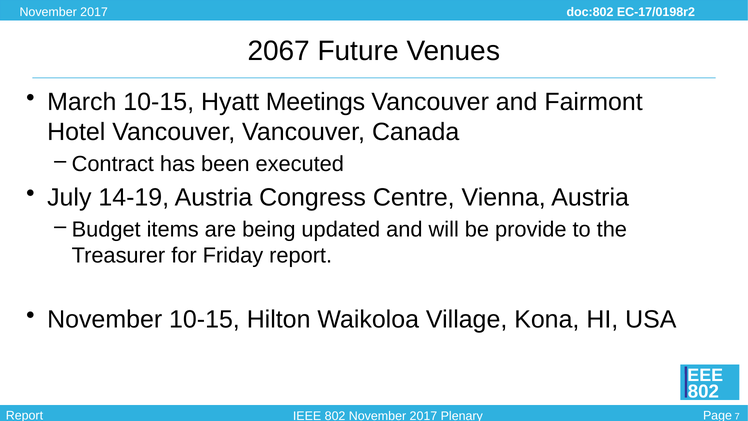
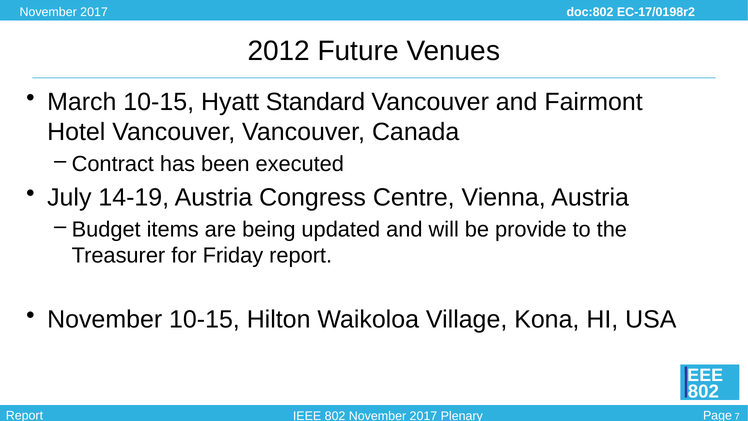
2067: 2067 -> 2012
Meetings: Meetings -> Standard
